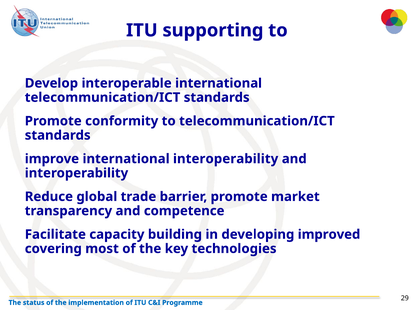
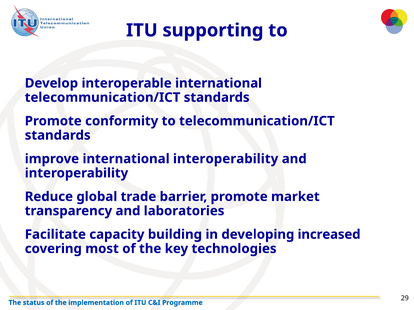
competence: competence -> laboratories
improved: improved -> increased
